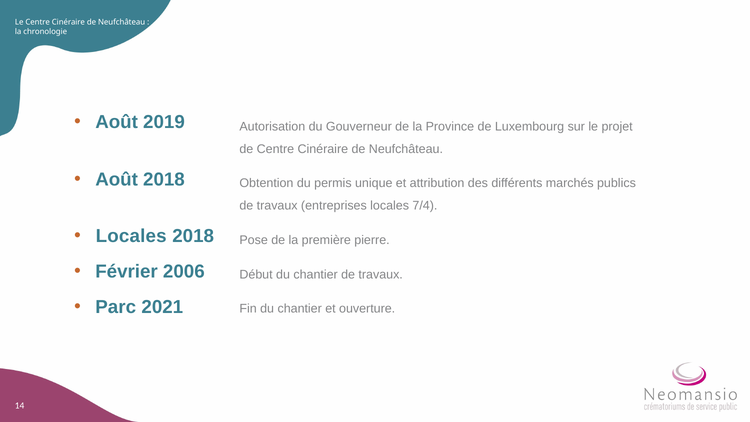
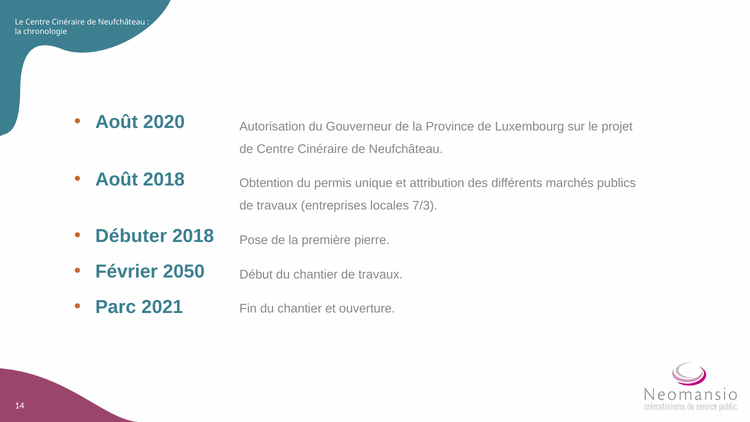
2019: 2019 -> 2020
7/4: 7/4 -> 7/3
Locales at (131, 236): Locales -> Débuter
2006: 2006 -> 2050
